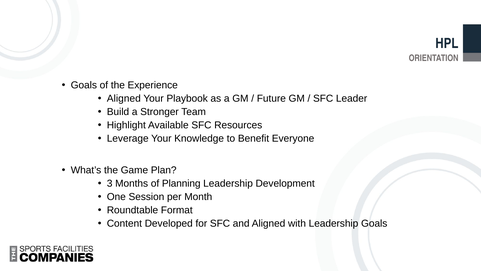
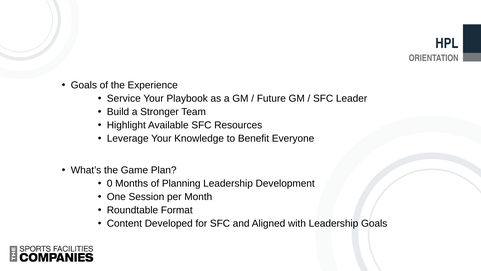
Aligned at (124, 98): Aligned -> Service
3: 3 -> 0
